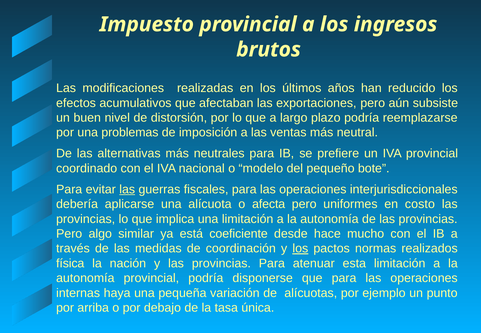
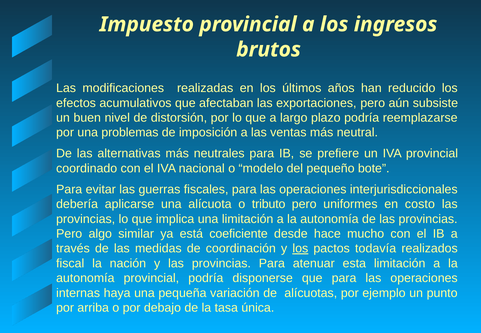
las at (127, 189) underline: present -> none
afecta: afecta -> tributo
normas: normas -> todavía
física: física -> fiscal
